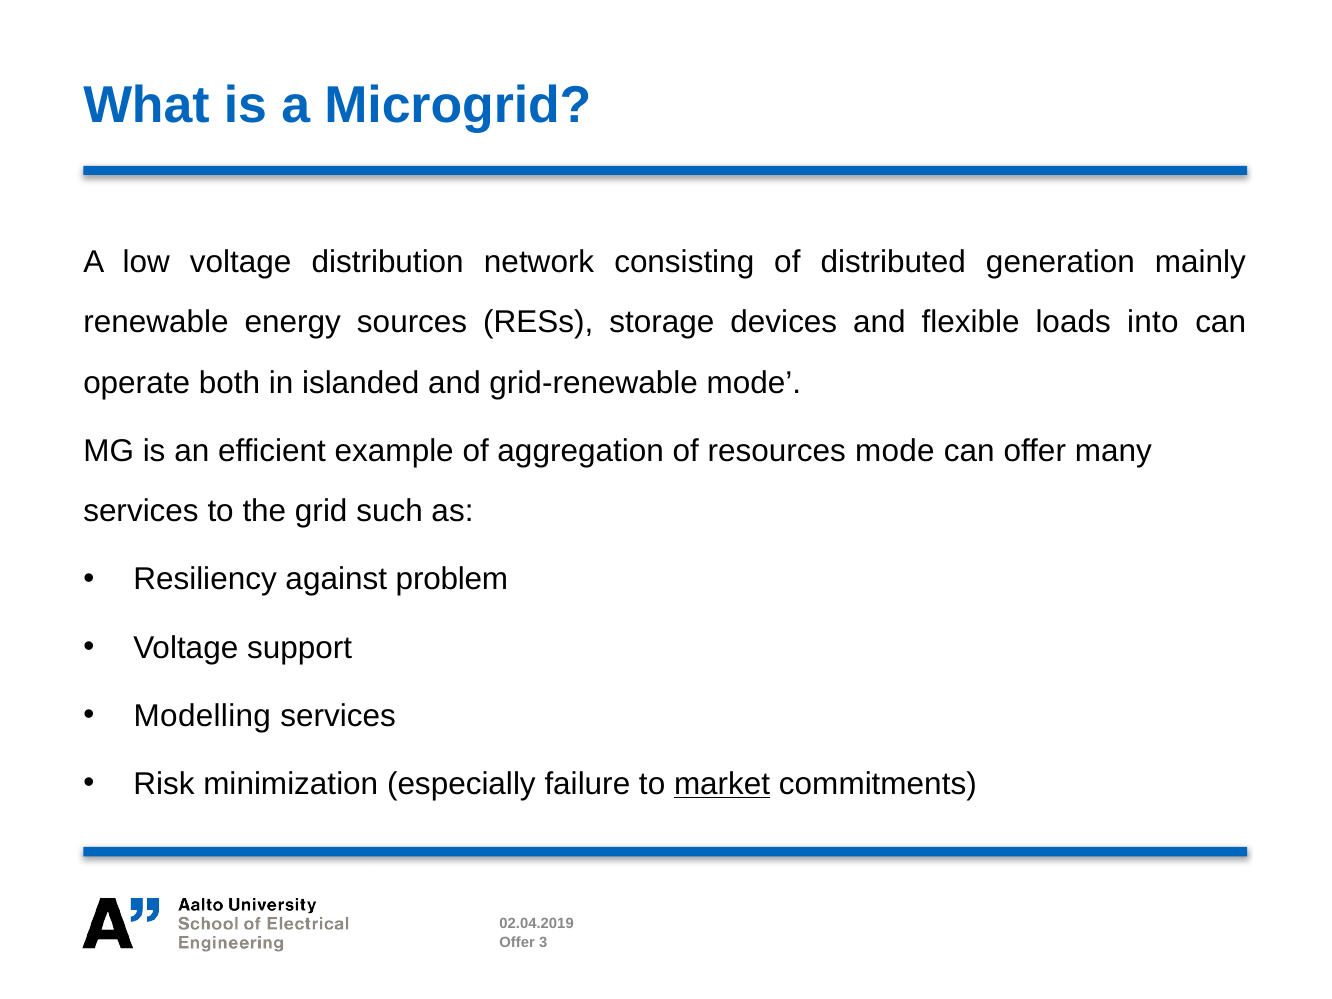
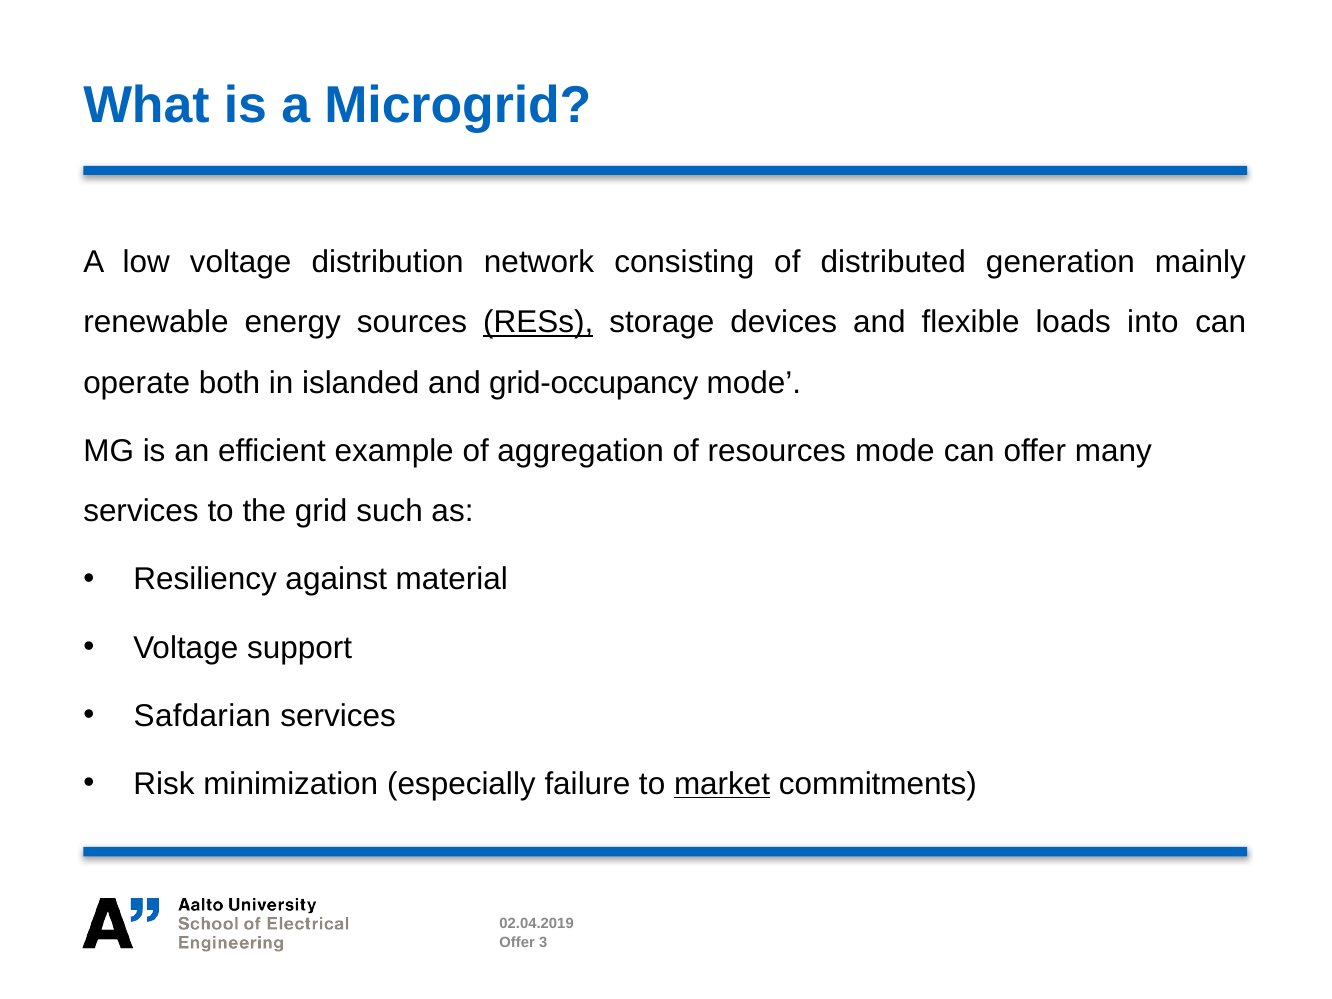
RESs underline: none -> present
grid-renewable: grid-renewable -> grid-occupancy
problem: problem -> material
Modelling: Modelling -> Safdarian
